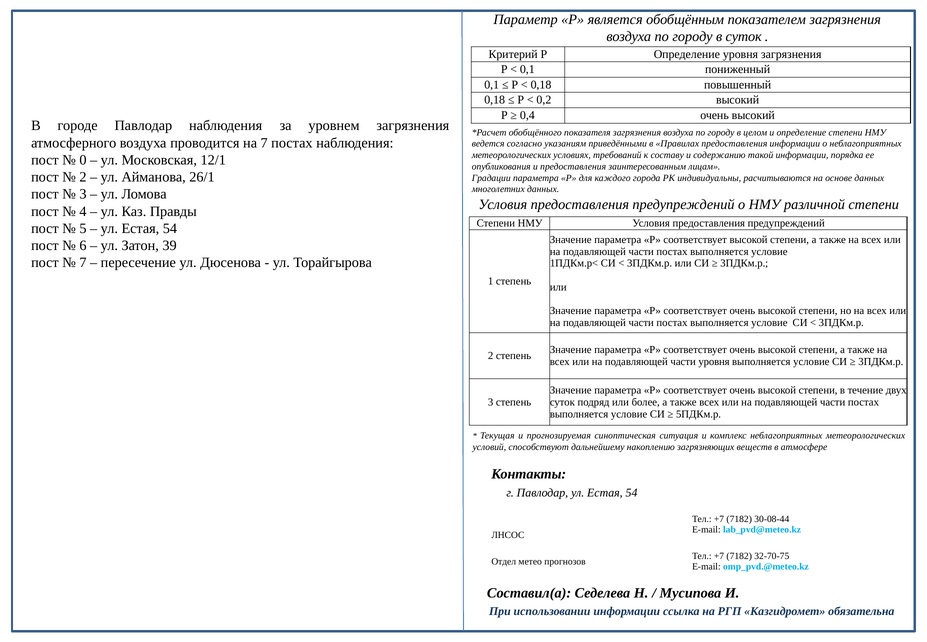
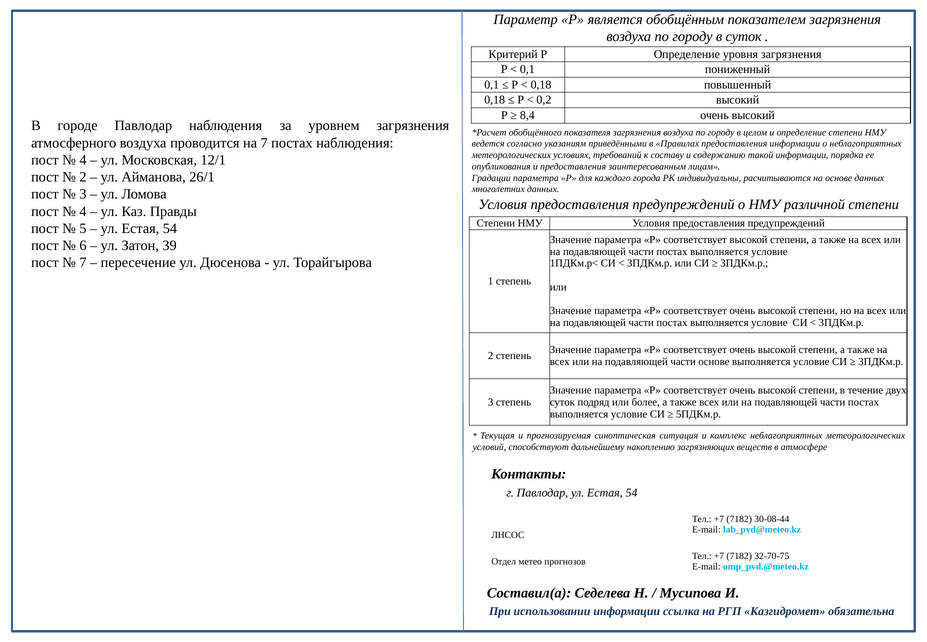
0,4: 0,4 -> 8,4
0 at (83, 160): 0 -> 4
части уровня: уровня -> основе
